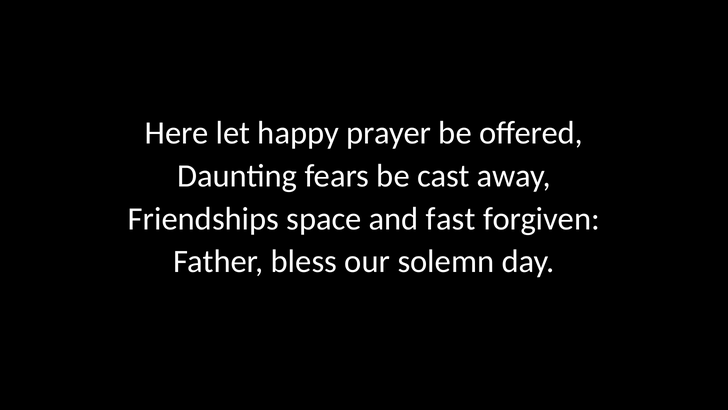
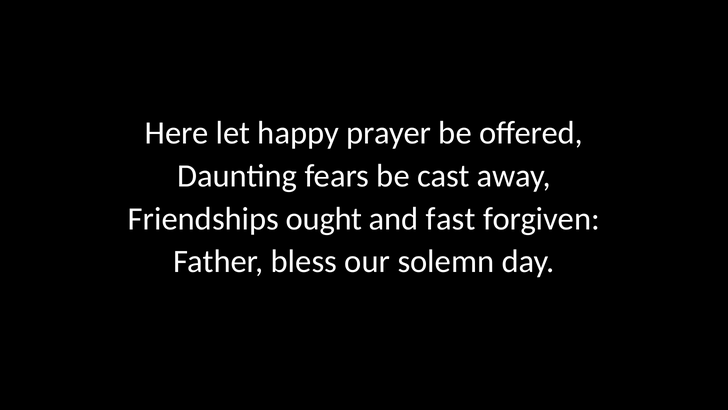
space: space -> ought
